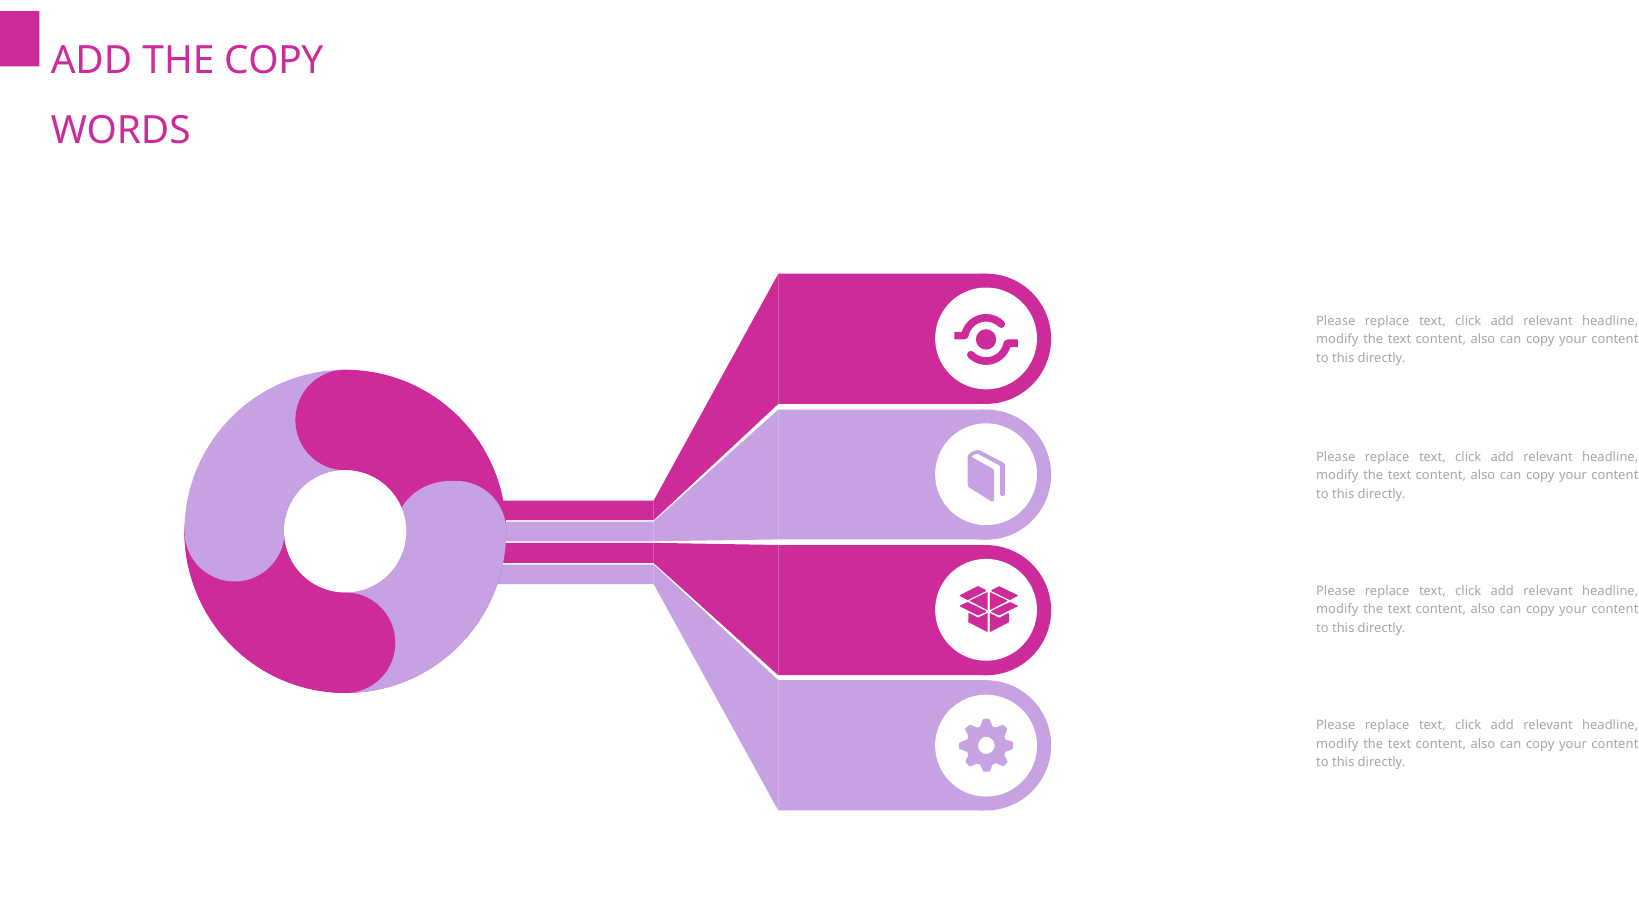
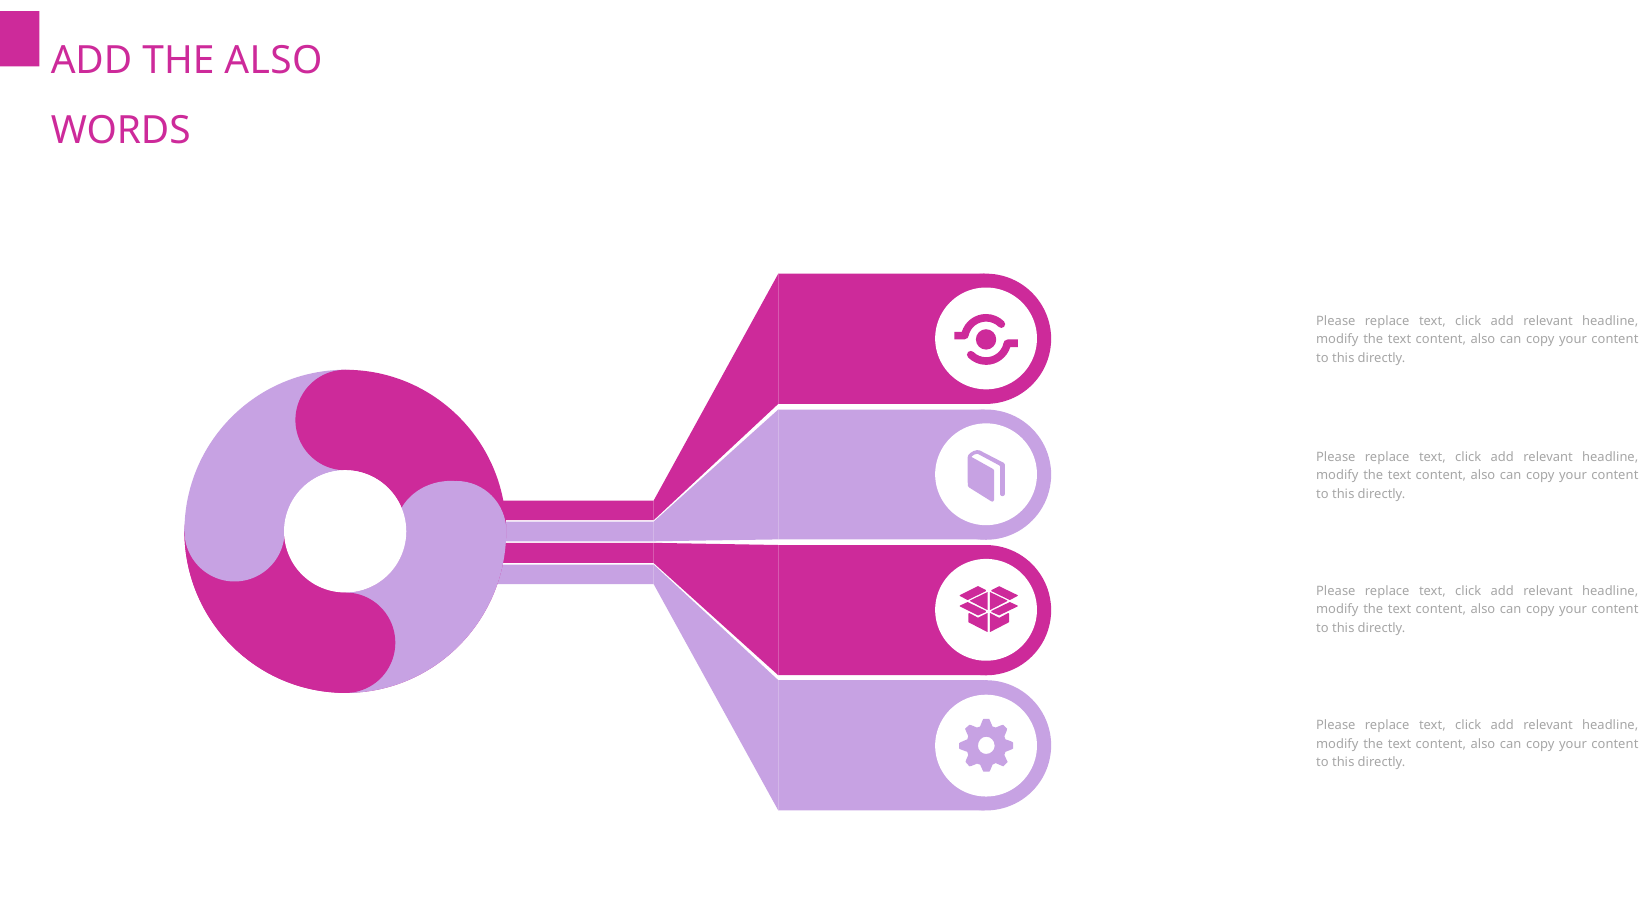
THE COPY: COPY -> ALSO
